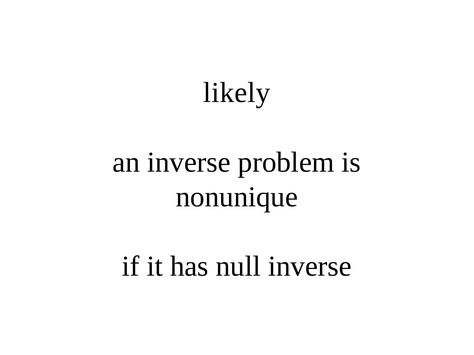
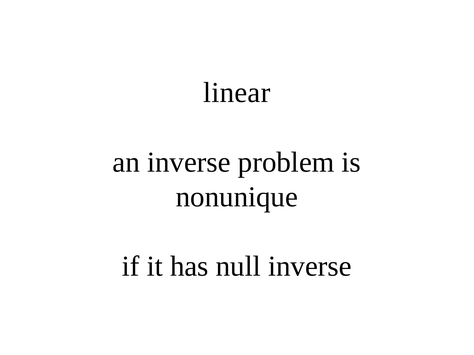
likely: likely -> linear
